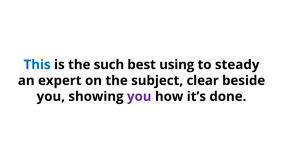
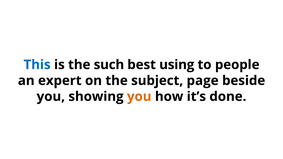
steady: steady -> people
clear: clear -> page
you at (139, 97) colour: purple -> orange
